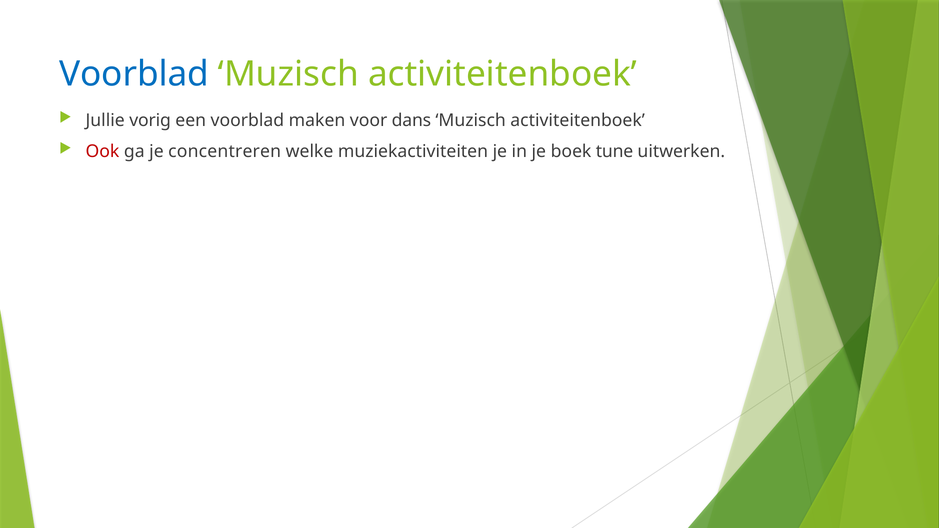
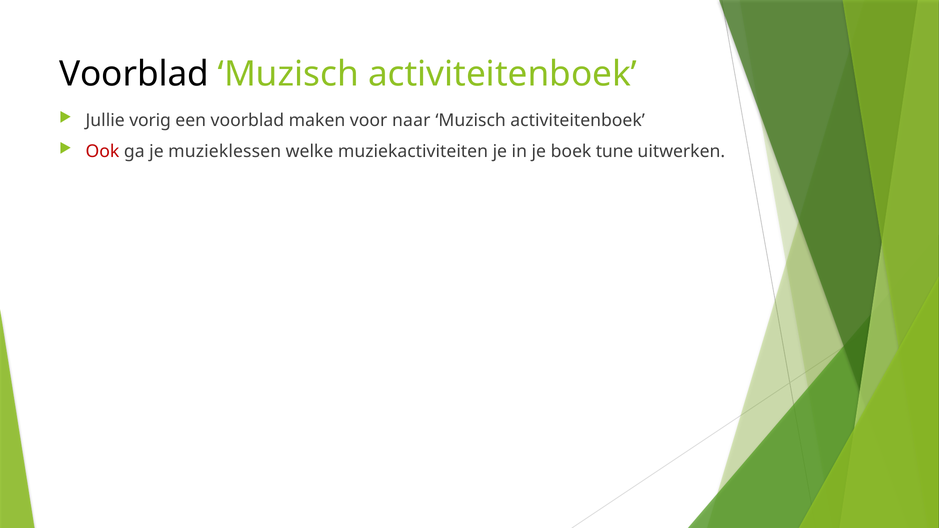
Voorblad at (134, 74) colour: blue -> black
dans: dans -> naar
concentreren: concentreren -> muzieklessen
